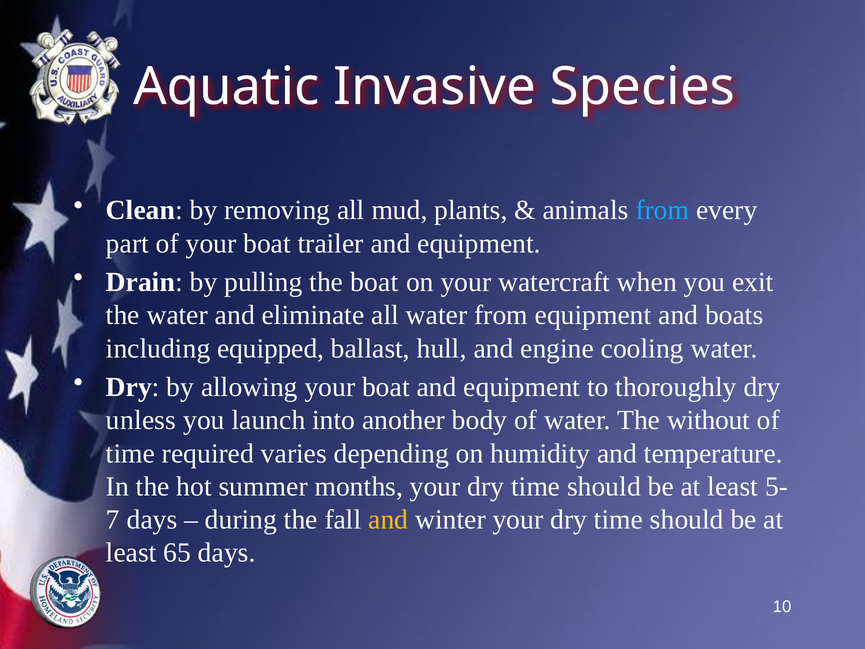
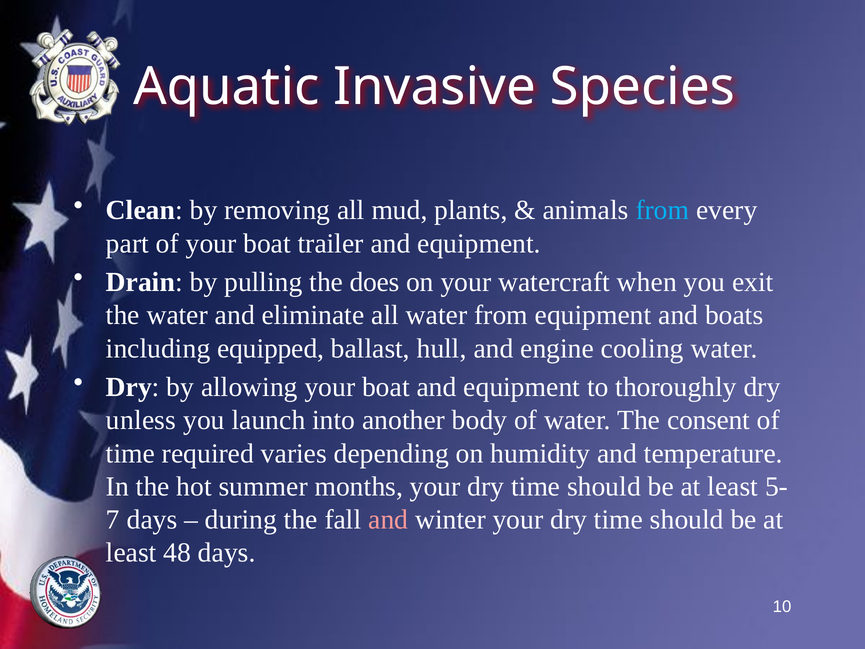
the boat: boat -> does
without: without -> consent
and at (388, 519) colour: yellow -> pink
65: 65 -> 48
